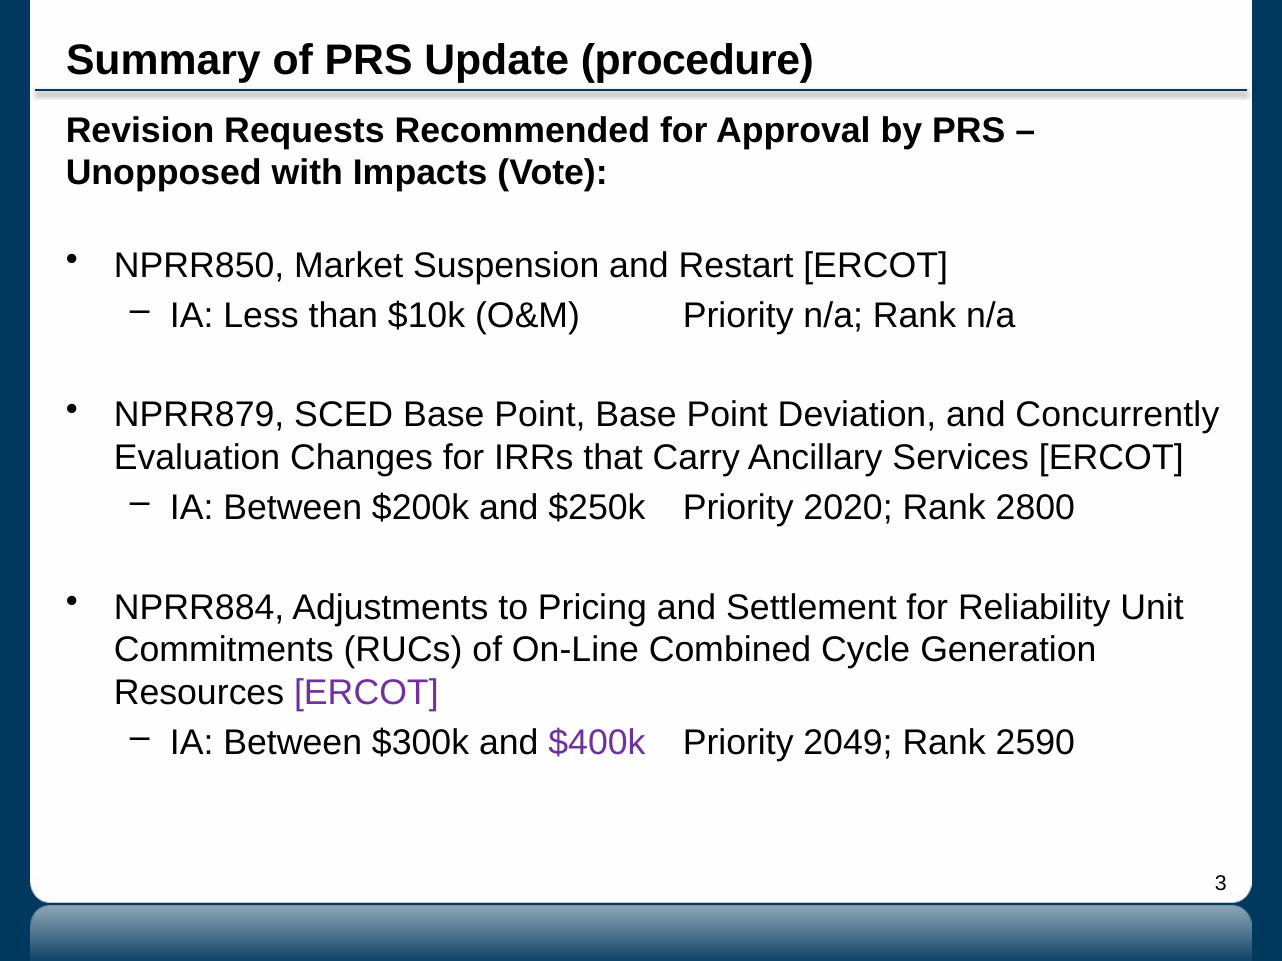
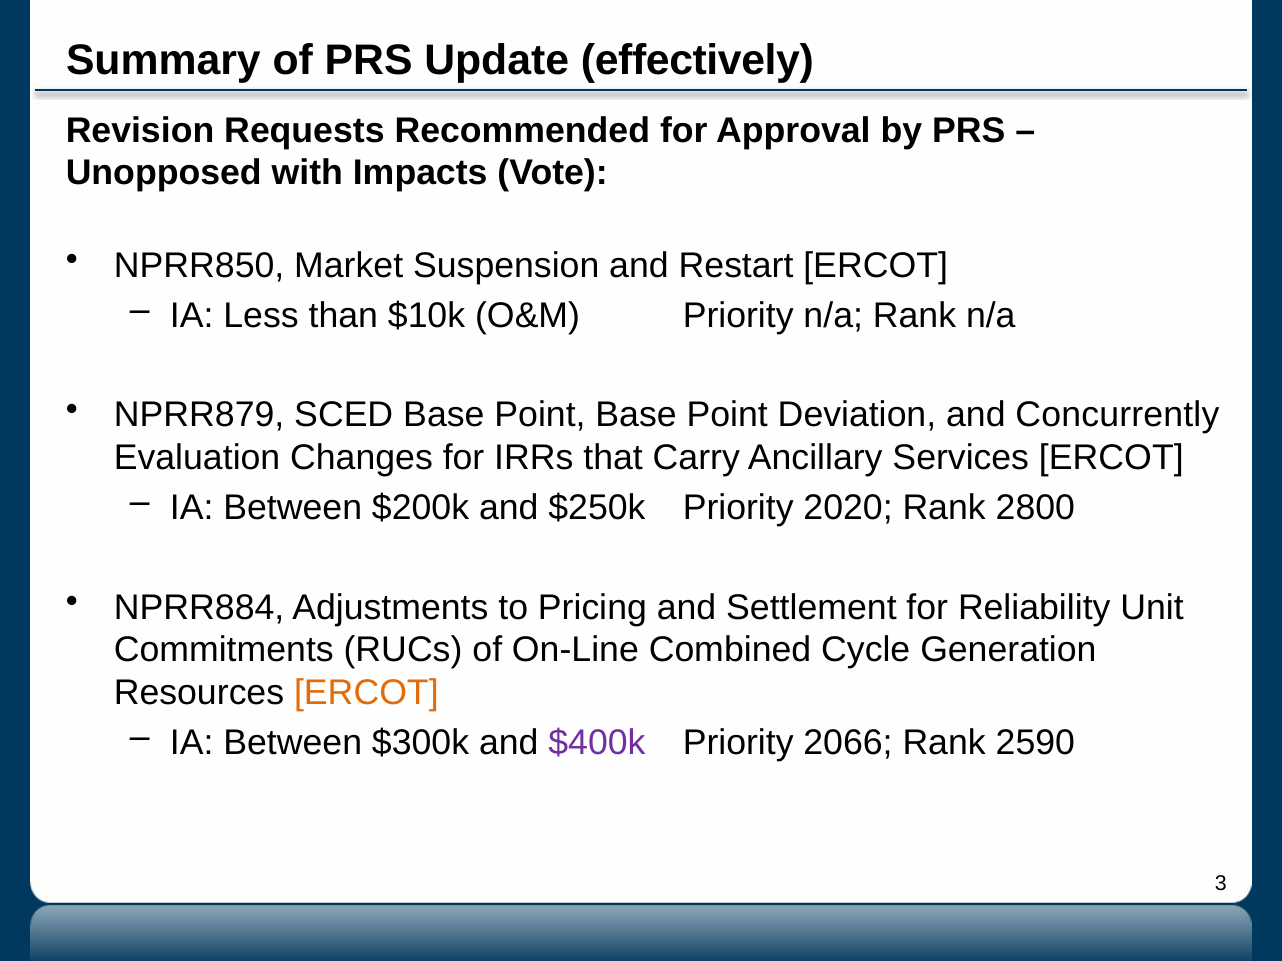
procedure: procedure -> effectively
ERCOT at (366, 693) colour: purple -> orange
2049: 2049 -> 2066
